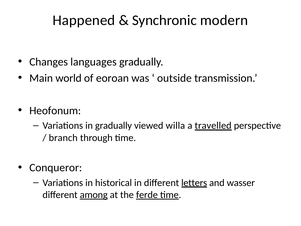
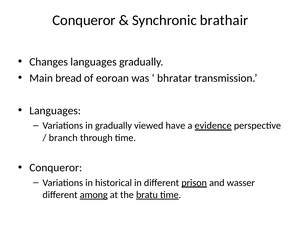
Happened at (84, 20): Happened -> Conqueror
modern: modern -> brathair
world: world -> bread
outside: outside -> bhratar
Heofonum at (55, 110): Heofonum -> Languages
willa: willa -> have
travelled: travelled -> evidence
letters: letters -> prison
ferde: ferde -> bratu
